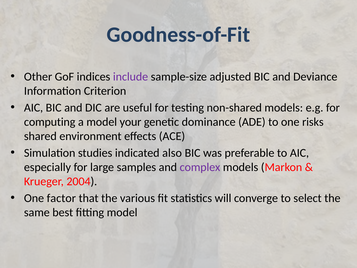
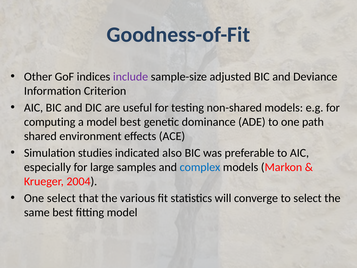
model your: your -> best
risks: risks -> path
complex colour: purple -> blue
One factor: factor -> select
